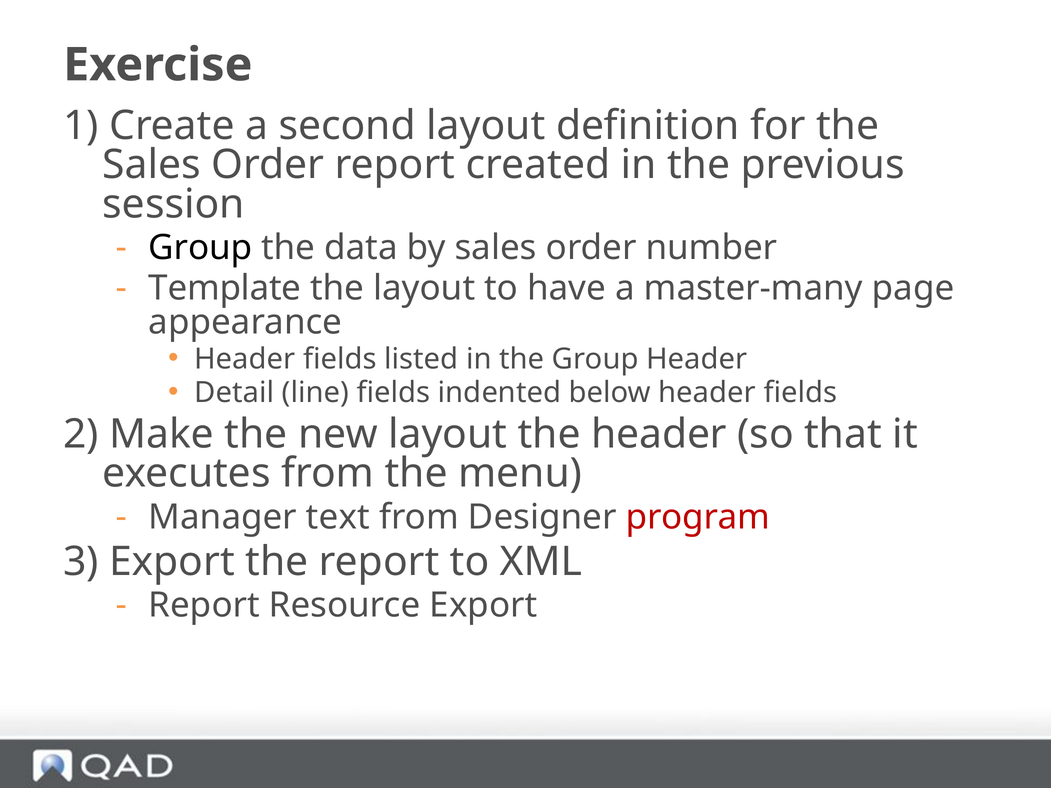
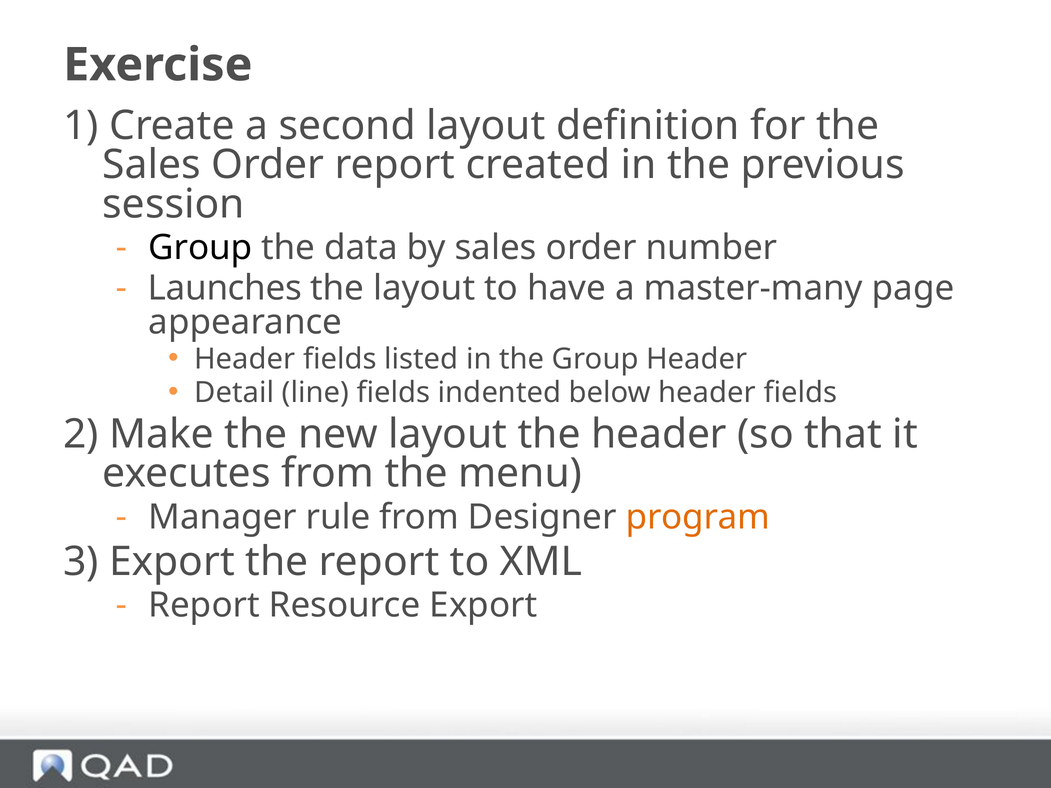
Template: Template -> Launches
text: text -> rule
program colour: red -> orange
